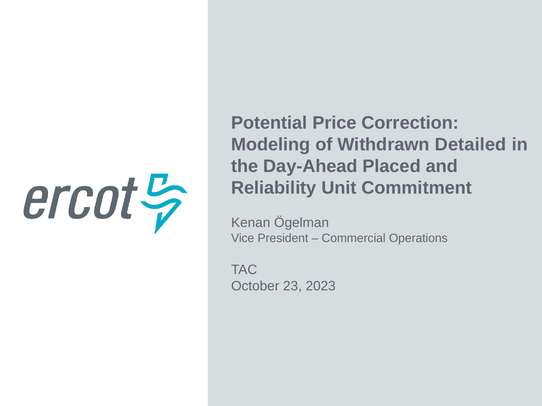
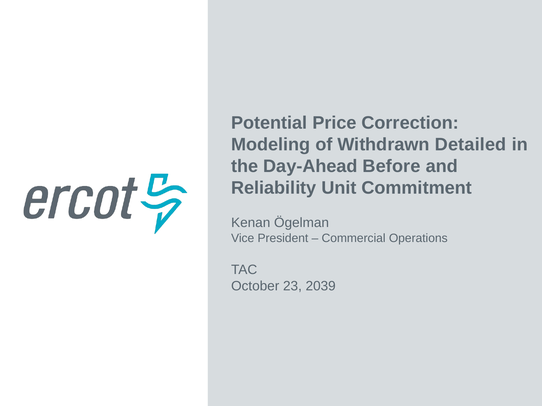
Placed: Placed -> Before
2023: 2023 -> 2039
